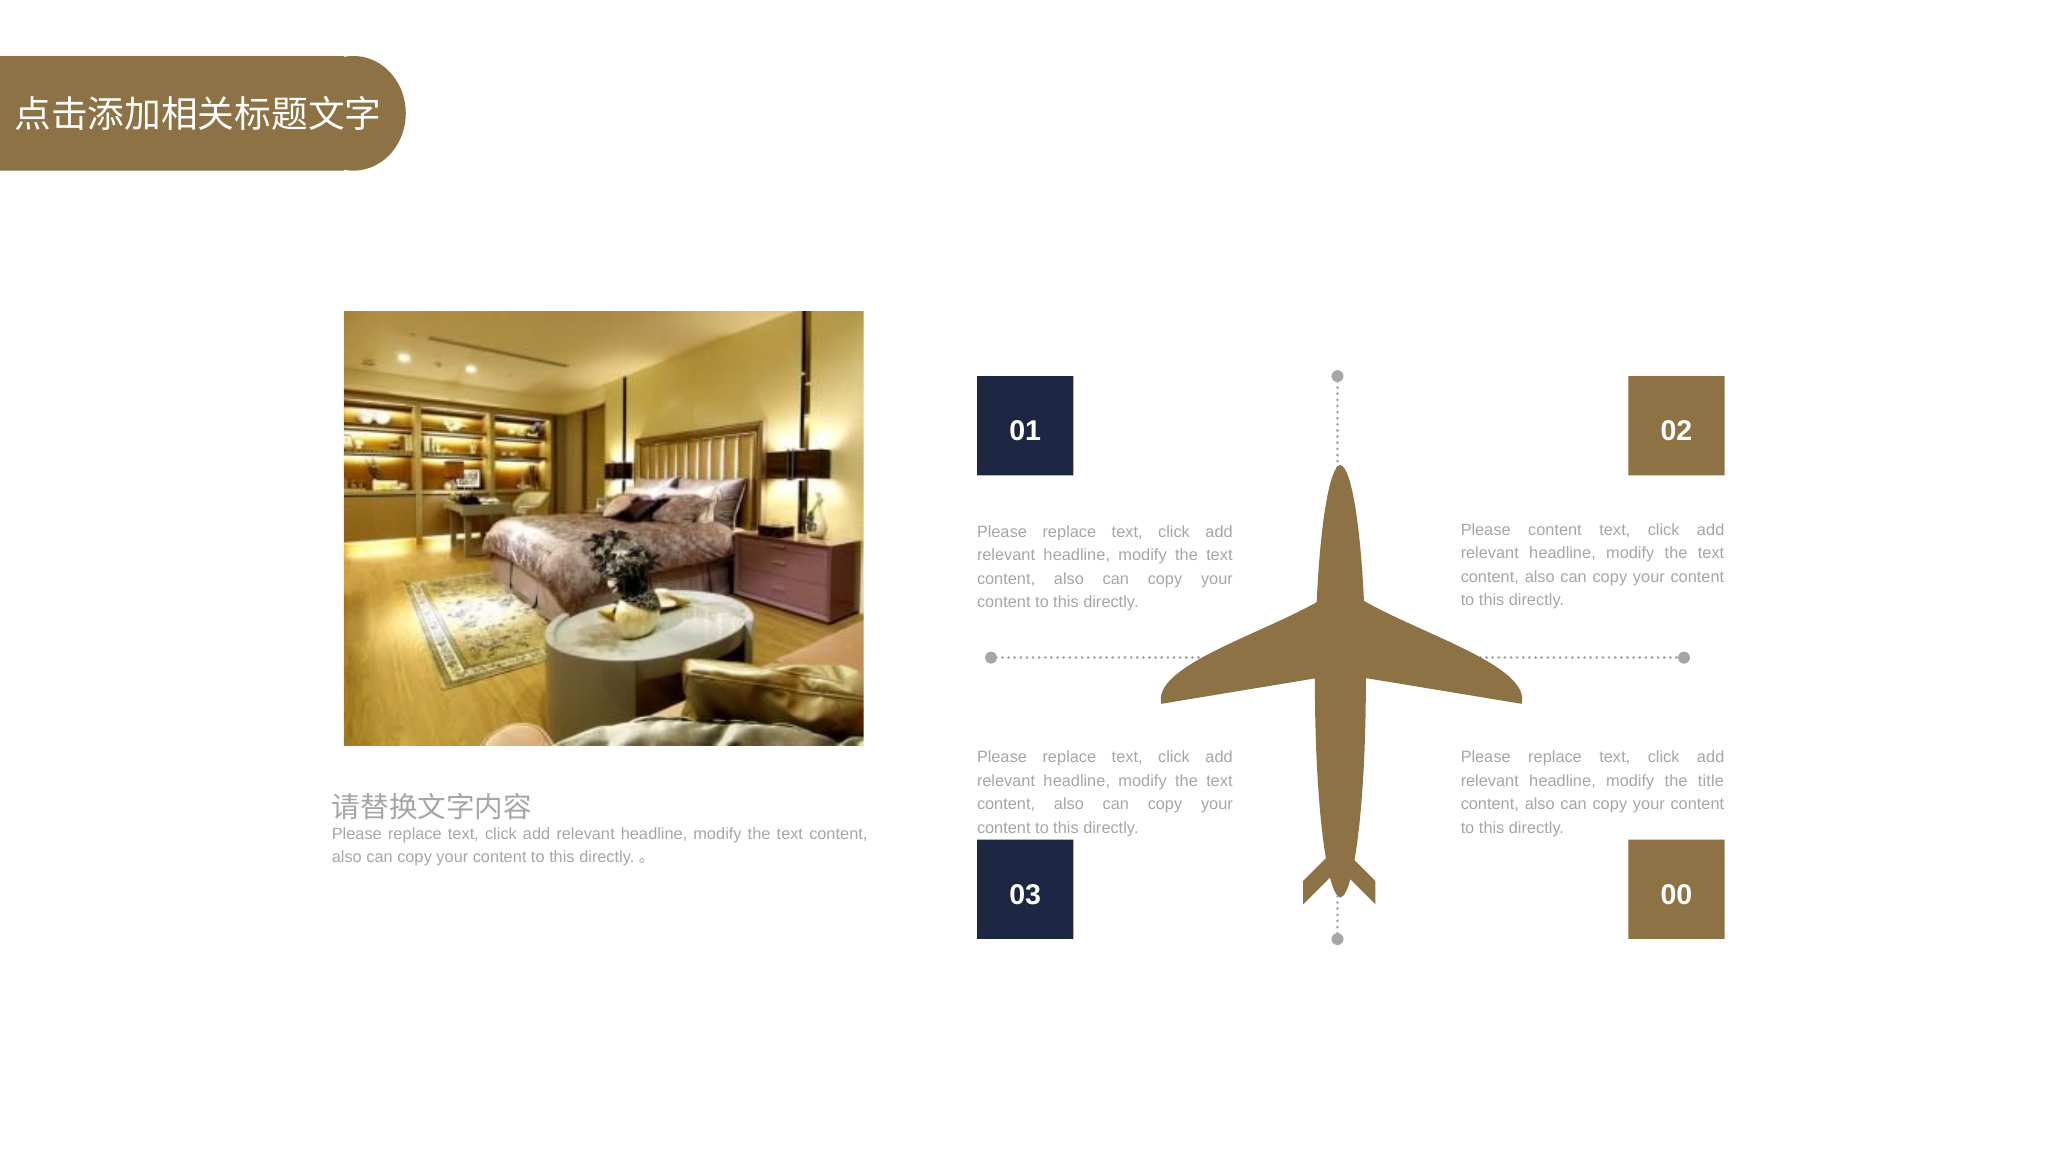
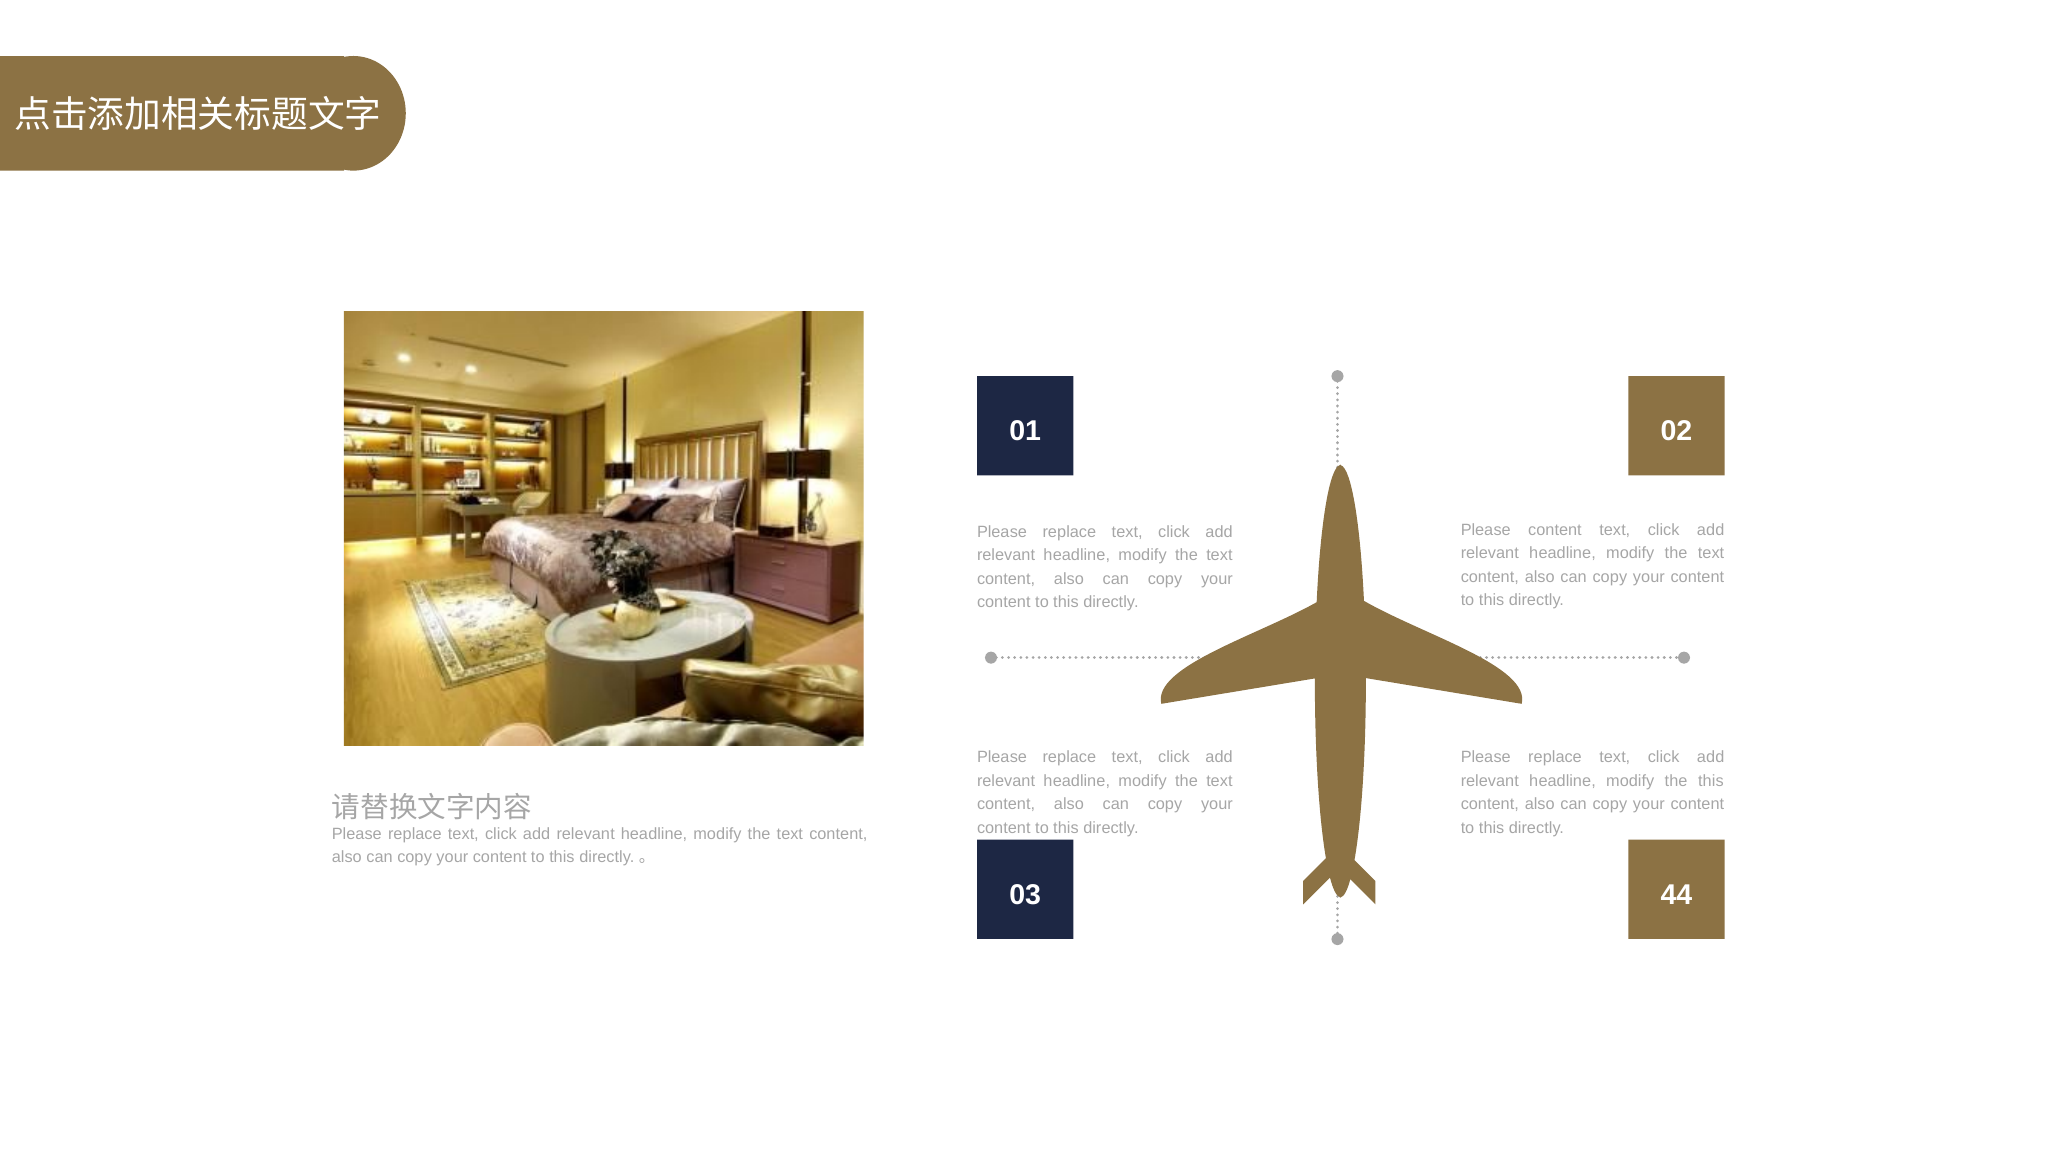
the title: title -> this
00: 00 -> 44
